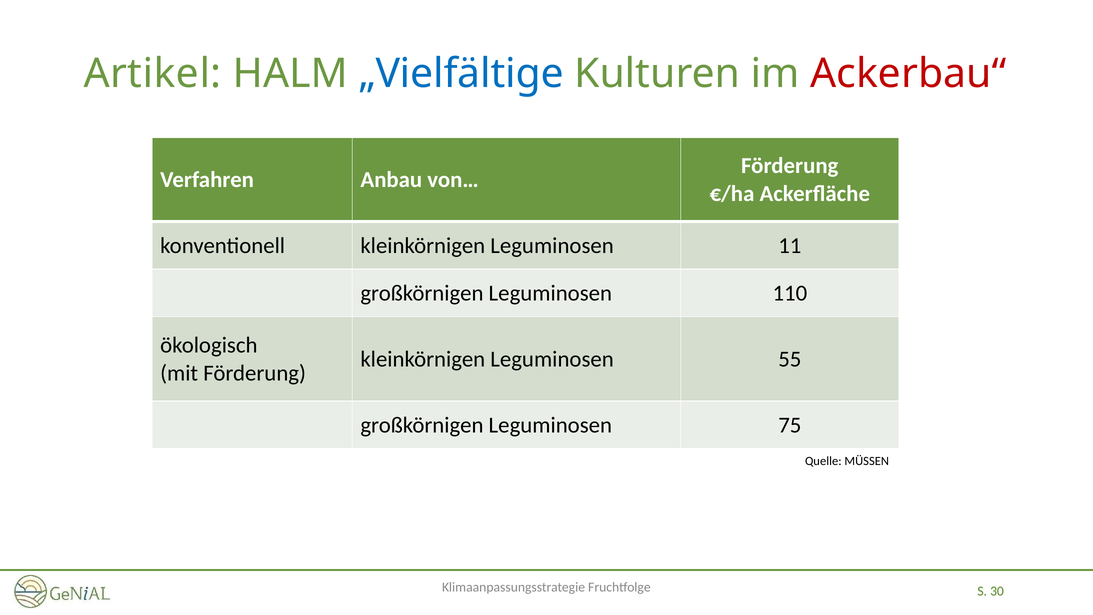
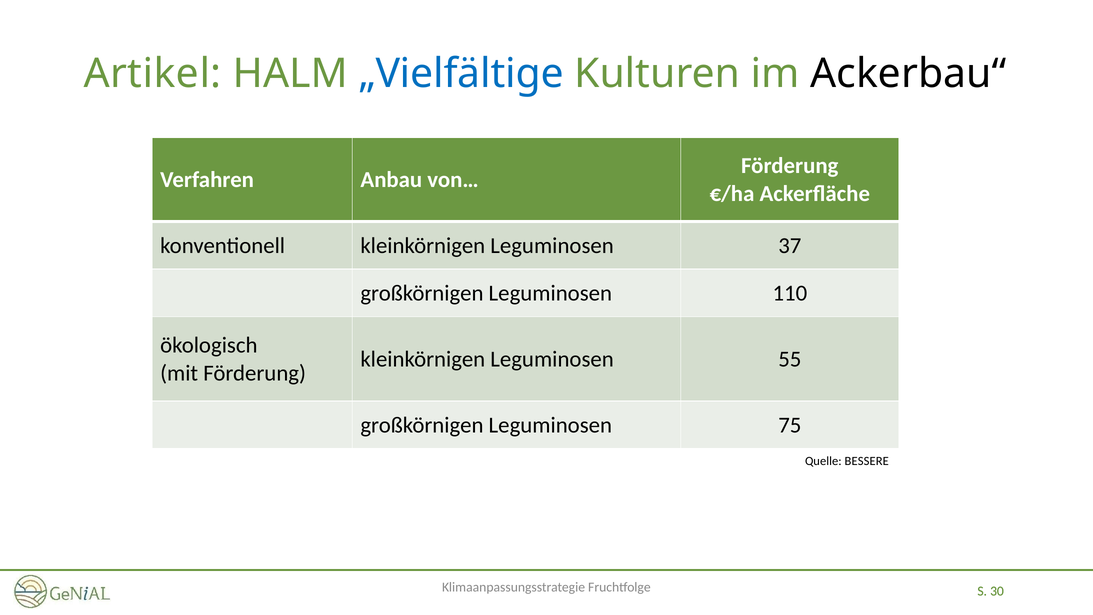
Ackerbau“ colour: red -> black
11: 11 -> 37
MÜSSEN: MÜSSEN -> BESSERE
